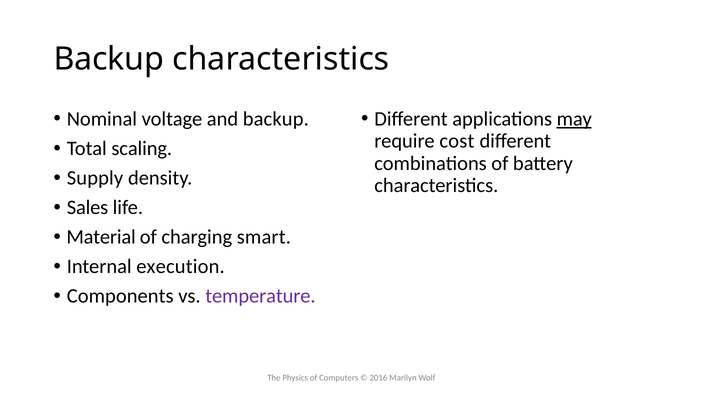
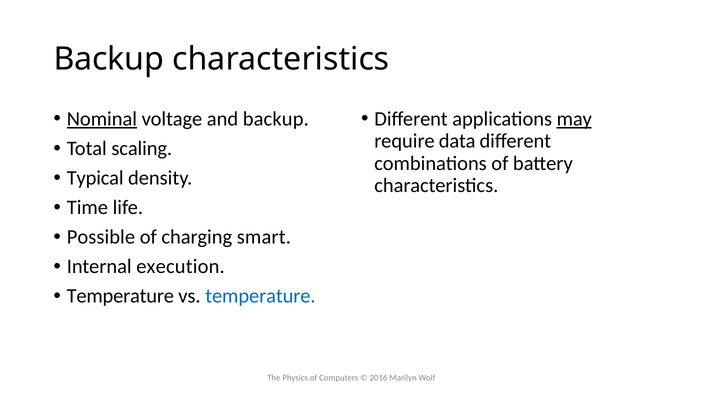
Nominal underline: none -> present
cost: cost -> data
Supply: Supply -> Typical
Sales: Sales -> Time
Material: Material -> Possible
Components at (120, 296): Components -> Temperature
temperature at (260, 296) colour: purple -> blue
